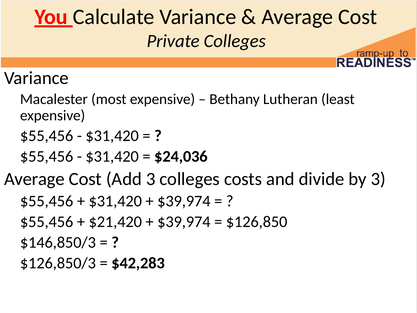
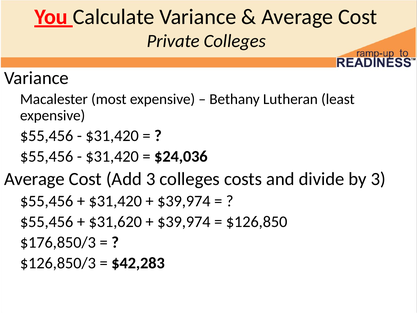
$21,420: $21,420 -> $31,620
$146,850/3: $146,850/3 -> $176,850/3
